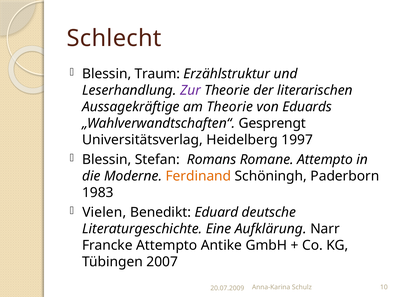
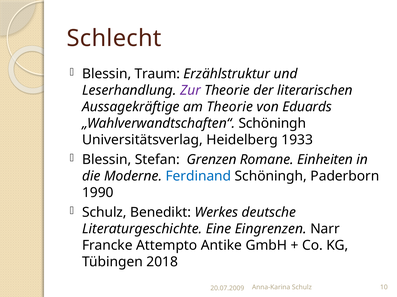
„Wahlverwandtschaften“ Gesprengt: Gesprengt -> Schöningh
1997: 1997 -> 1933
Romans: Romans -> Grenzen
Romane Attempto: Attempto -> Einheiten
Ferdinand colour: orange -> blue
1983: 1983 -> 1990
Vielen at (104, 213): Vielen -> Schulz
Eduard: Eduard -> Werkes
Aufklärung: Aufklärung -> Eingrenzen
2007: 2007 -> 2018
